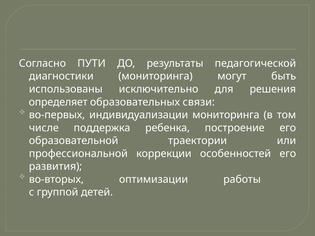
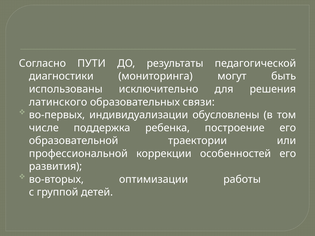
определяет: определяет -> латинского
индивидуализации мониторинга: мониторинга -> обусловлены
